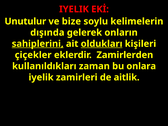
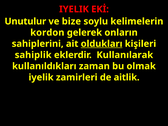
dışında: dışında -> kordon
sahiplerini underline: present -> none
çiçekler: çiçekler -> sahiplik
Zamirlerden: Zamirlerden -> Kullanılarak
onlara: onlara -> olmak
